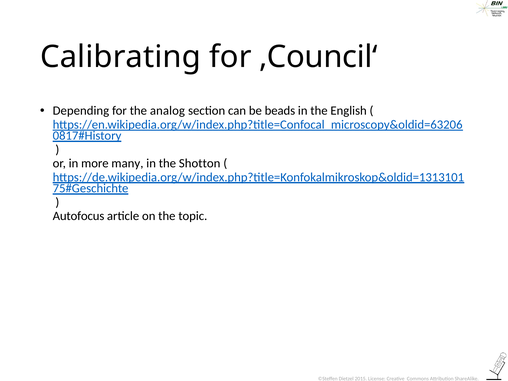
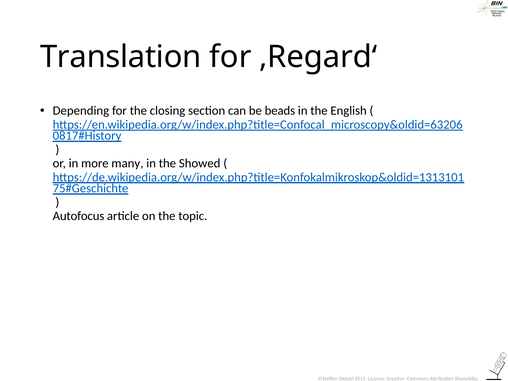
Calibrating: Calibrating -> Translation
‚Council‘: ‚Council‘ -> ‚Regard‘
analog: analog -> closing
Shotton: Shotton -> Showed
